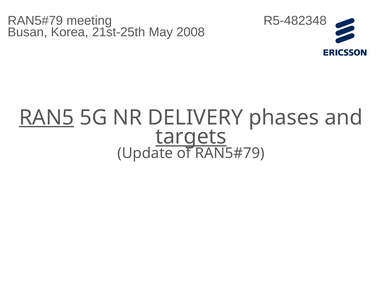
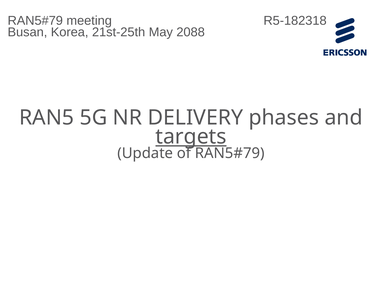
R5-482348: R5-482348 -> R5-182318
2008: 2008 -> 2088
RAN5 underline: present -> none
